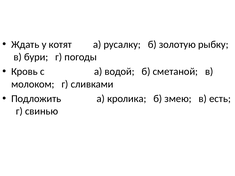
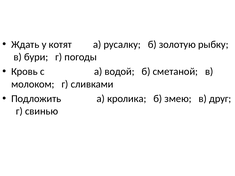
есть: есть -> друг
